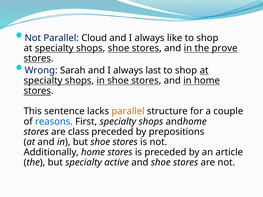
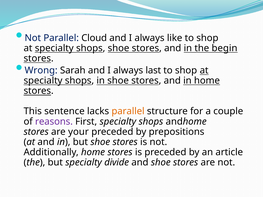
prove: prove -> begin
reasons colour: blue -> purple
class: class -> your
active: active -> divide
